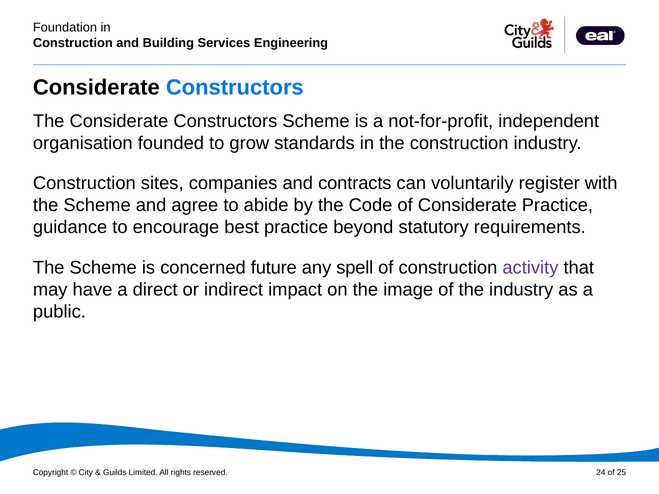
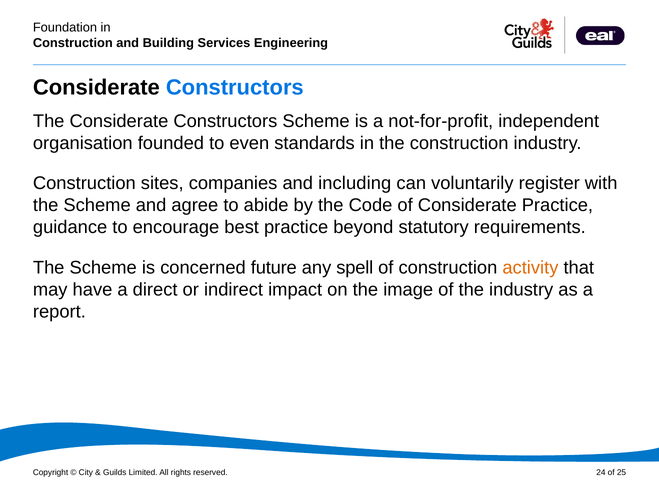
grow: grow -> even
contracts: contracts -> including
activity colour: purple -> orange
public: public -> report
